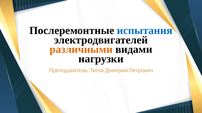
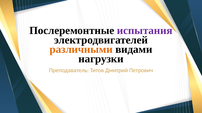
испытания colour: blue -> purple
